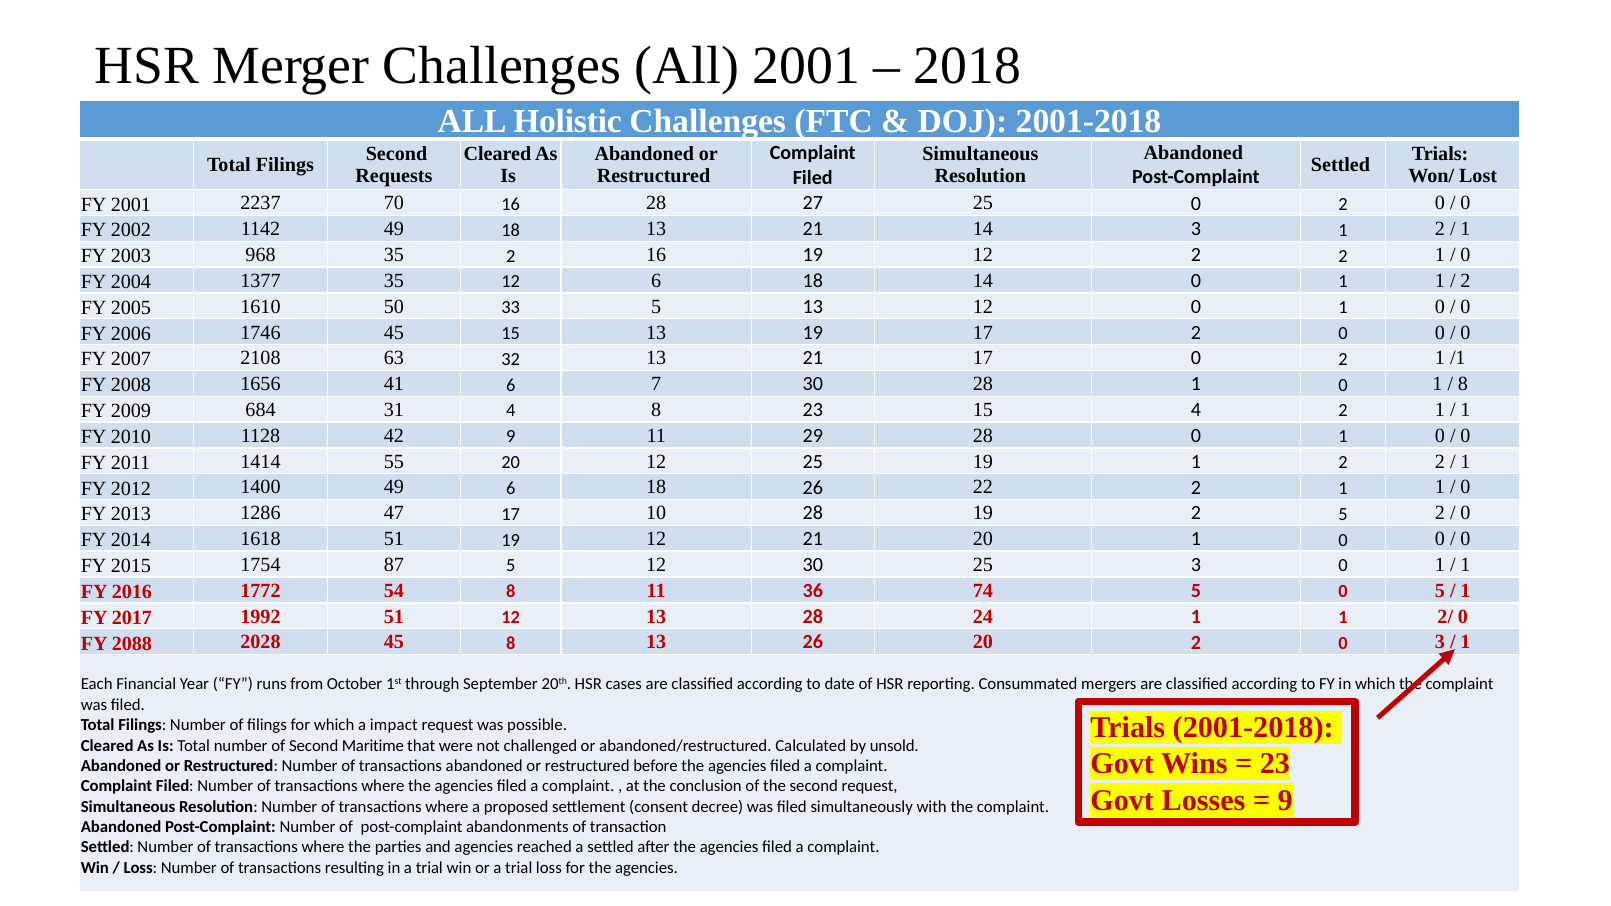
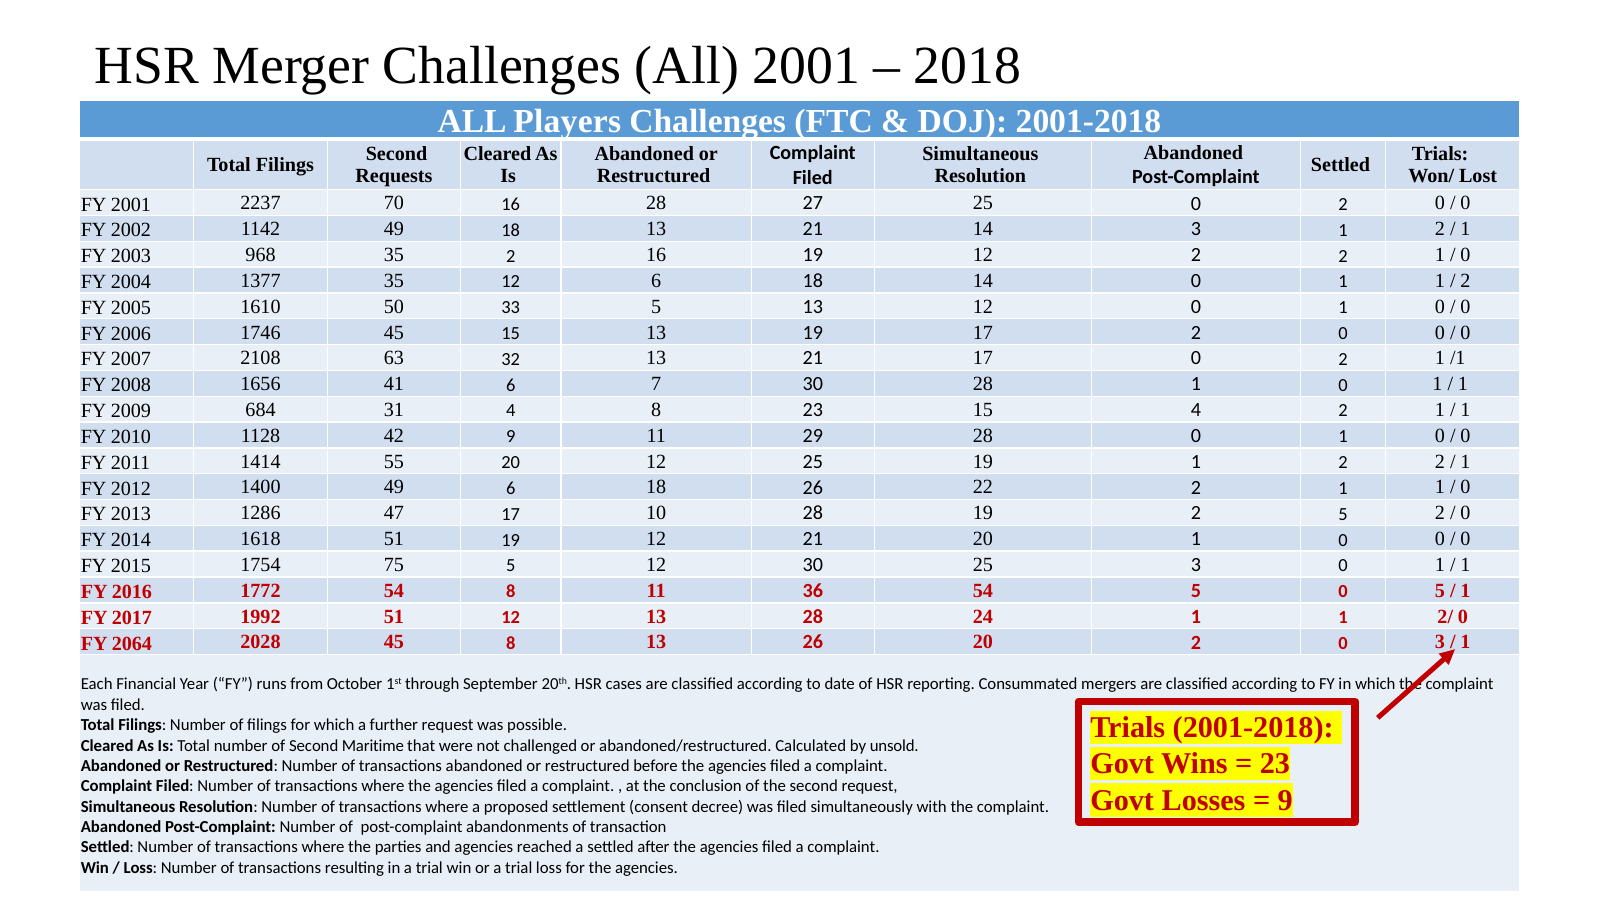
Holistic: Holistic -> Players
8 at (1463, 384): 8 -> 1
87: 87 -> 75
36 74: 74 -> 54
2088: 2088 -> 2064
impact: impact -> further
